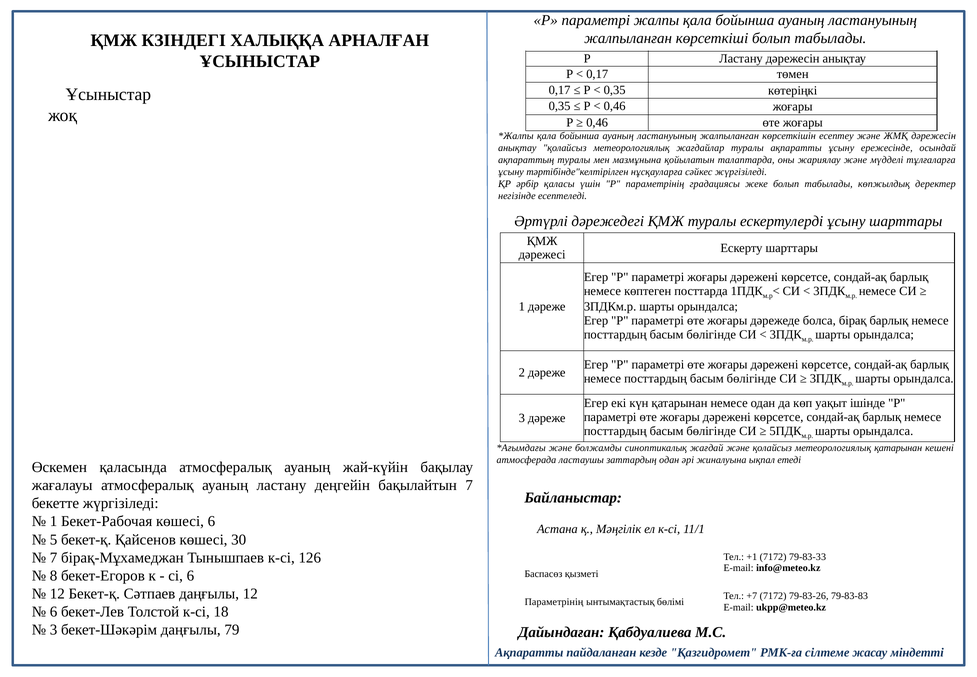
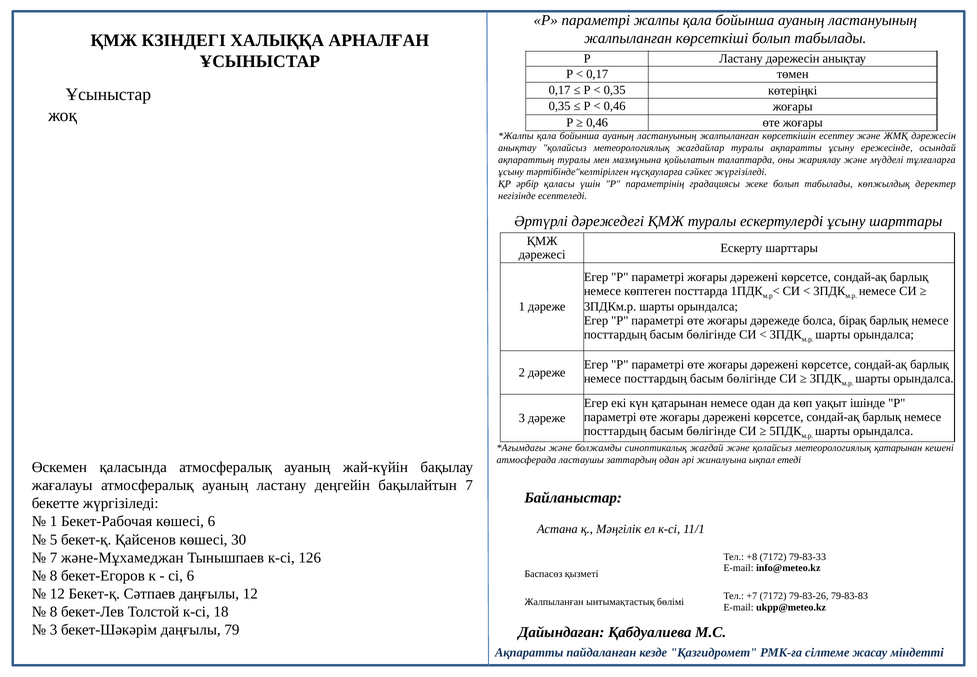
бірақ-Мұхамеджан: бірақ-Мұхамеджан -> және-Мұхамеджан
+1: +1 -> +8
Параметрінің at (554, 601): Параметрінің -> Жалпыланған
6 at (54, 611): 6 -> 8
